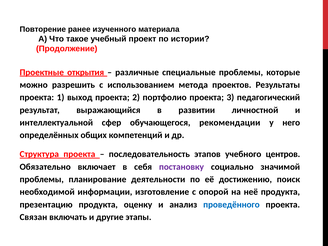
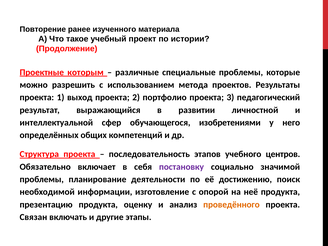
открытия: открытия -> которым
рекомендации: рекомендации -> изобретениями
проведённого colour: blue -> orange
